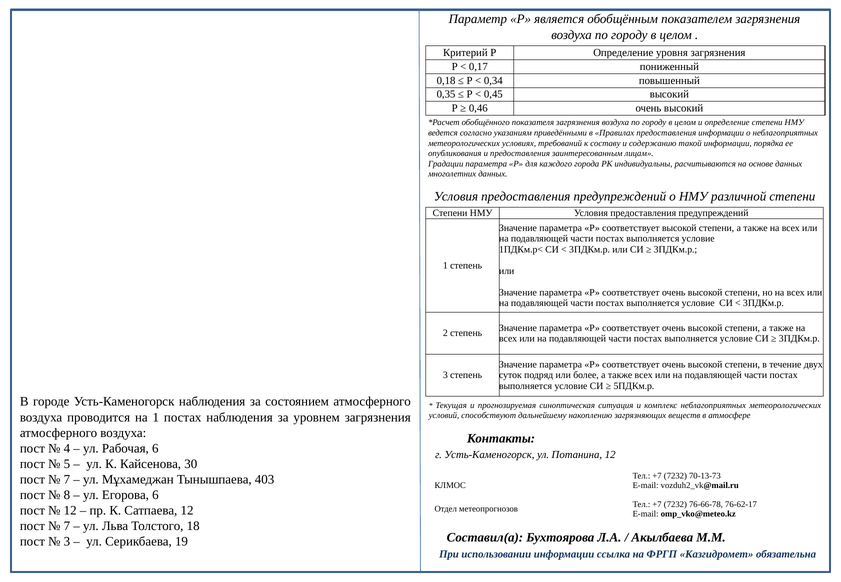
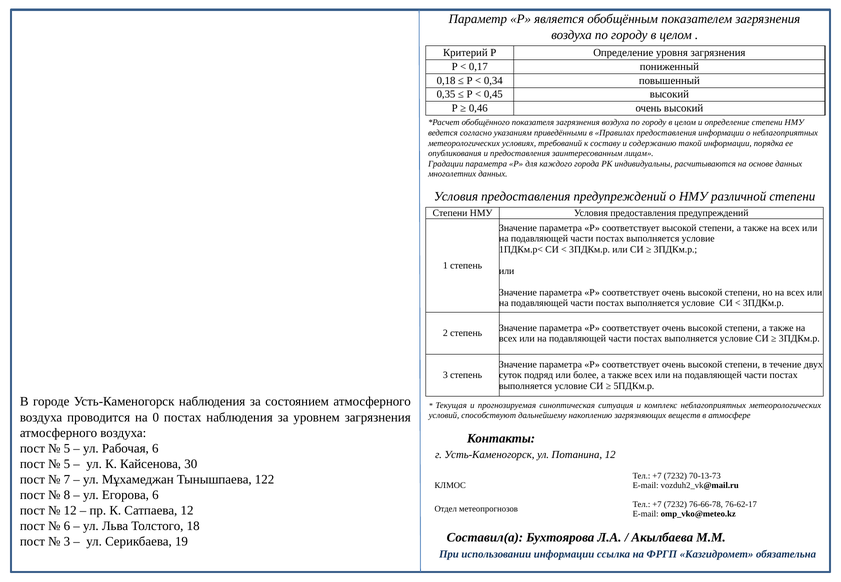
на 1: 1 -> 0
4 at (67, 448): 4 -> 5
403: 403 -> 122
7 at (67, 526): 7 -> 6
